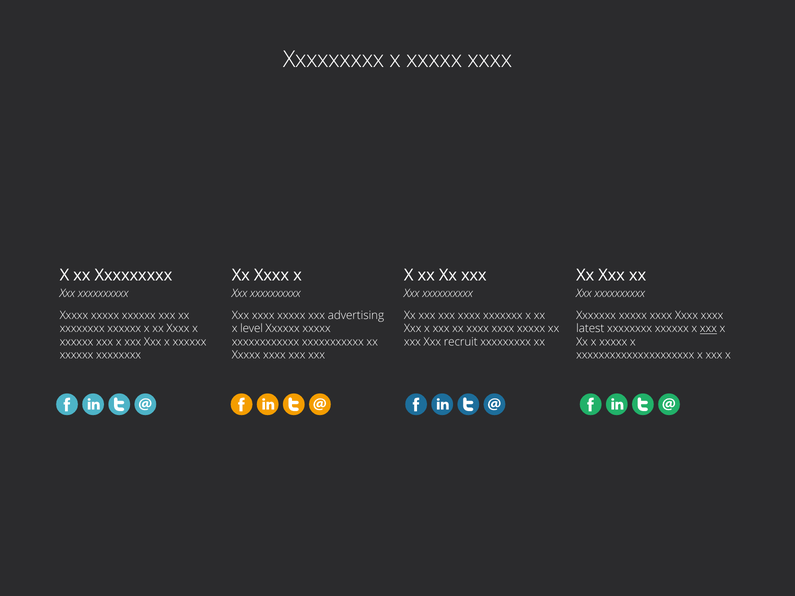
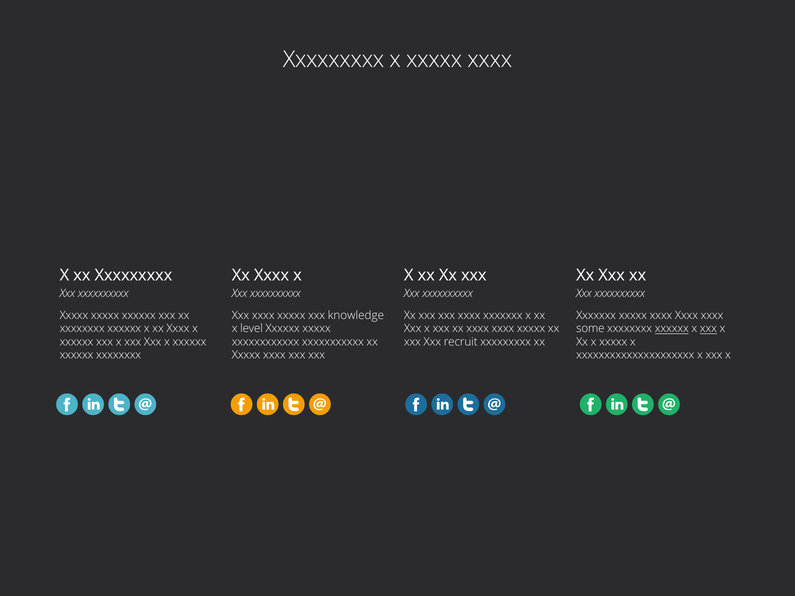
advertising: advertising -> knowledge
latest: latest -> some
xxxxxx at (672, 329) underline: none -> present
